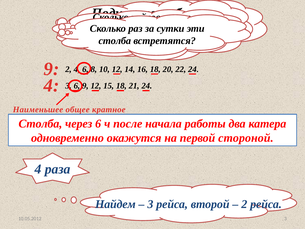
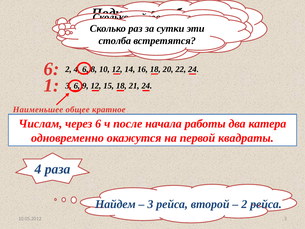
9 at (52, 69): 9 -> 6
4 at (52, 85): 4 -> 1
Столба at (40, 124): Столба -> Числам
стороной: стороной -> квадраты
